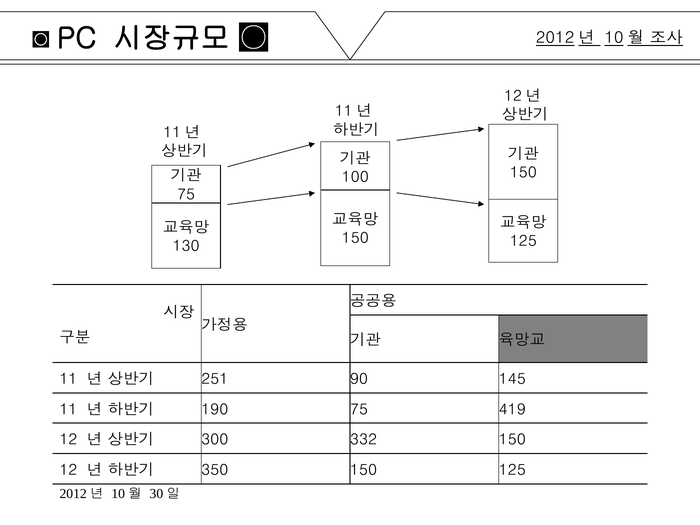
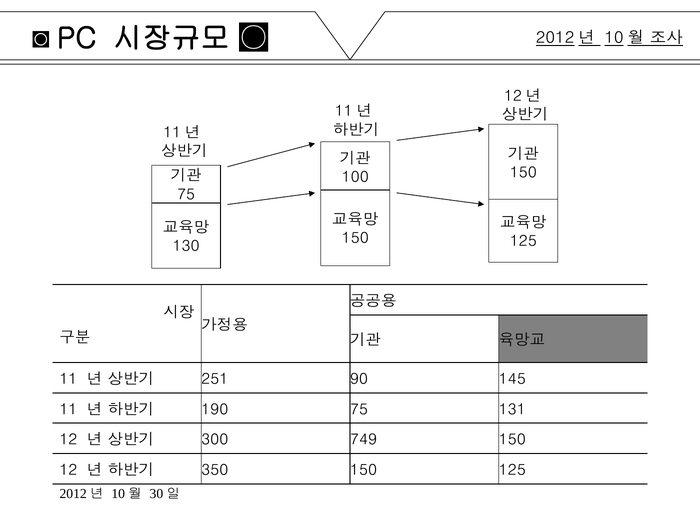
419: 419 -> 131
332: 332 -> 749
